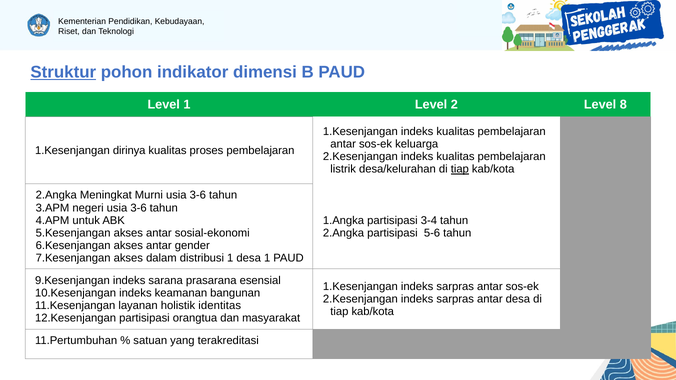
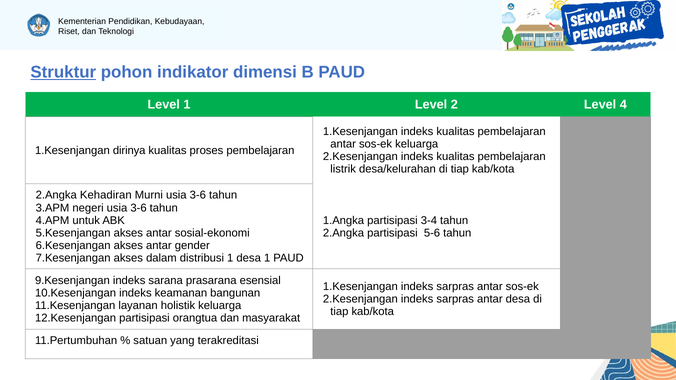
8: 8 -> 4
tiap at (460, 169) underline: present -> none
Meningkat: Meningkat -> Kehadiran
holistik identitas: identitas -> keluarga
